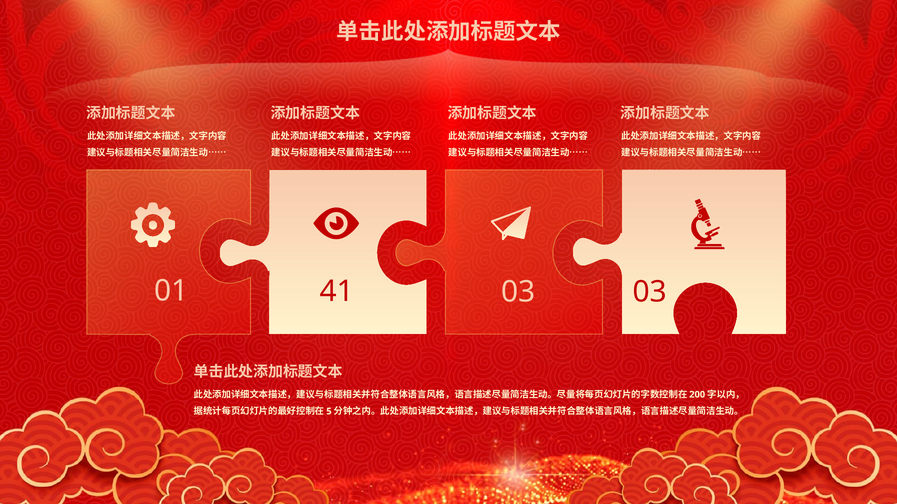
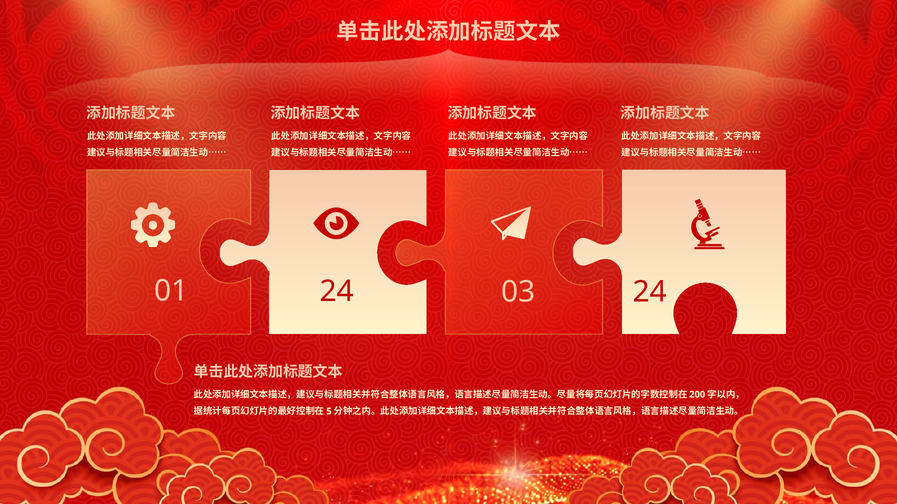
01 41: 41 -> 24
03 03: 03 -> 24
